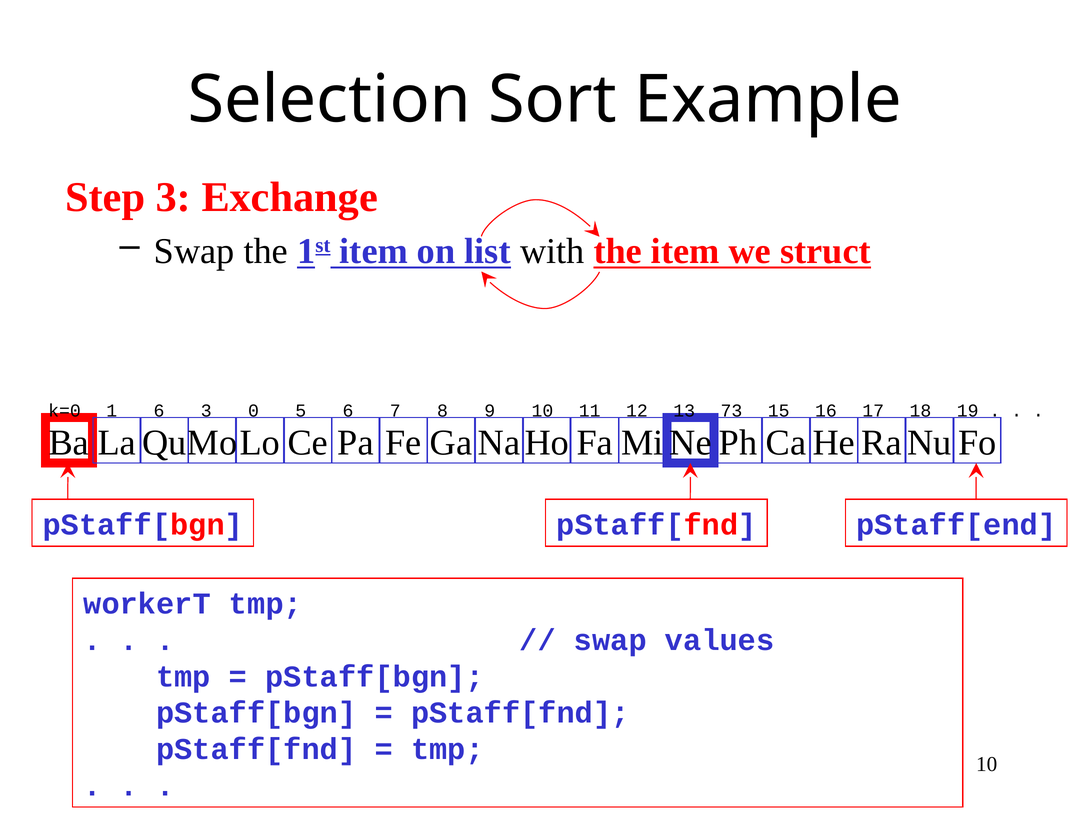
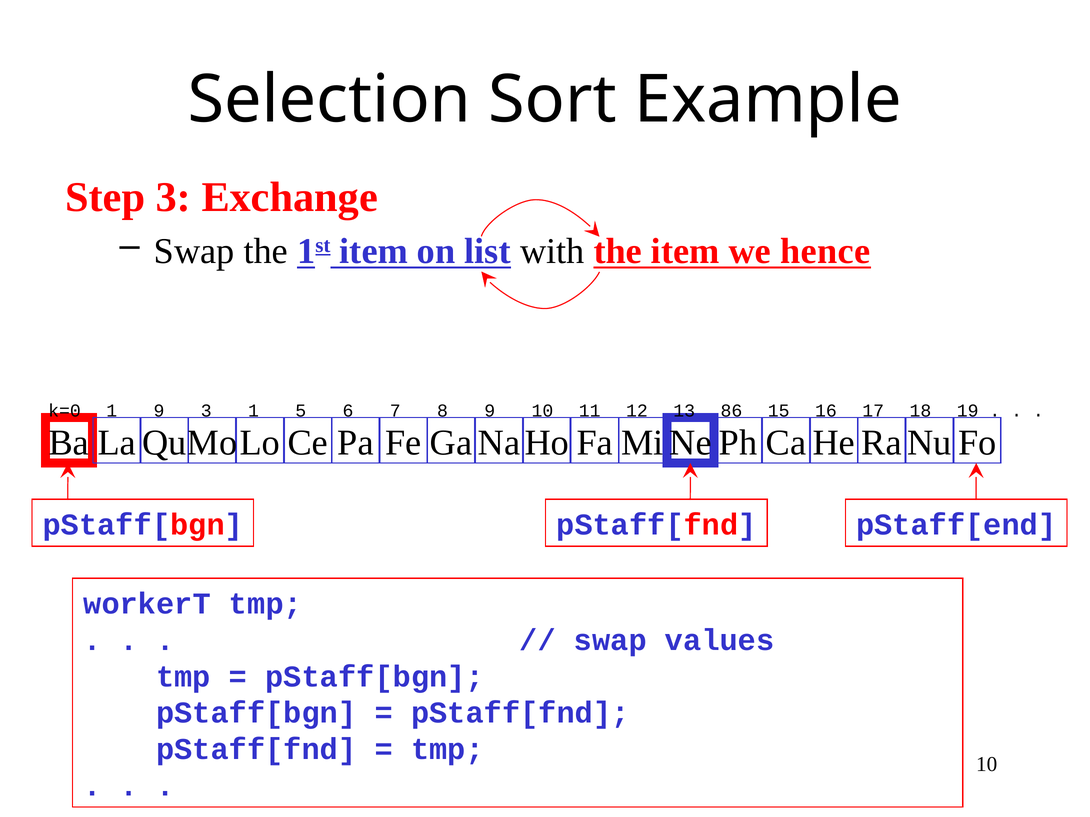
struct: struct -> hence
1 6: 6 -> 9
3 0: 0 -> 1
73: 73 -> 86
